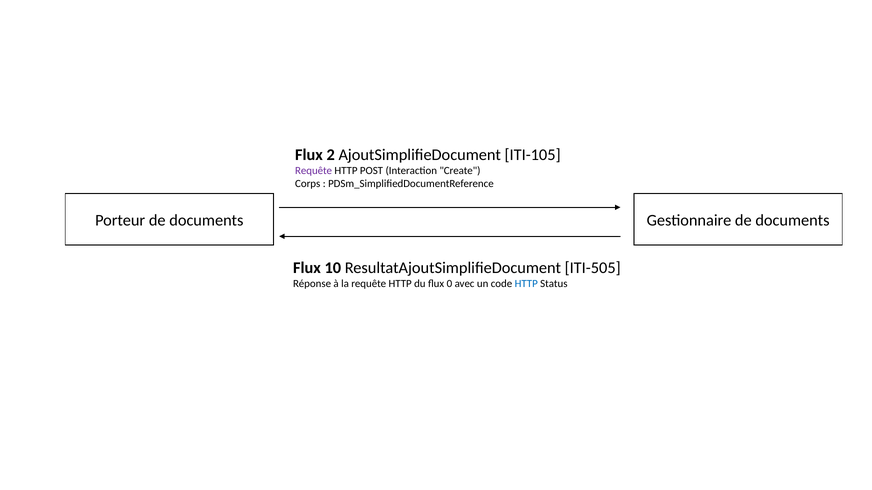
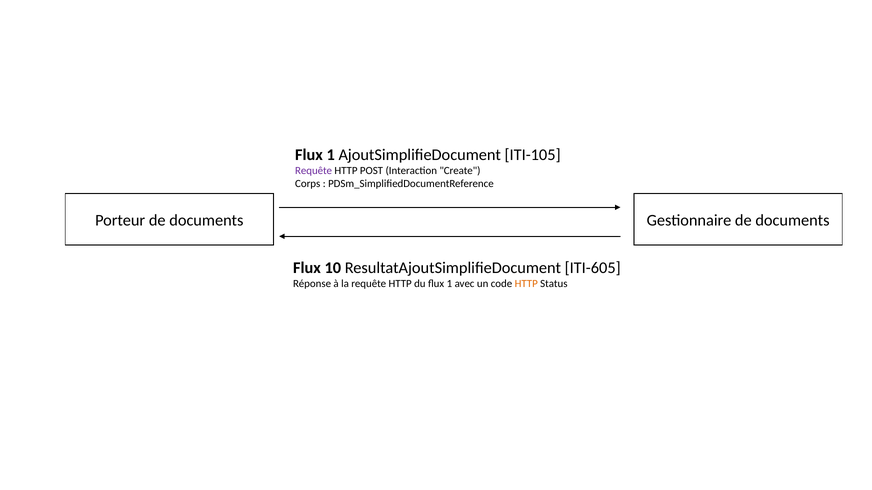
2 at (331, 155): 2 -> 1
ITI-505: ITI-505 -> ITI-605
du flux 0: 0 -> 1
HTTP at (526, 284) colour: blue -> orange
